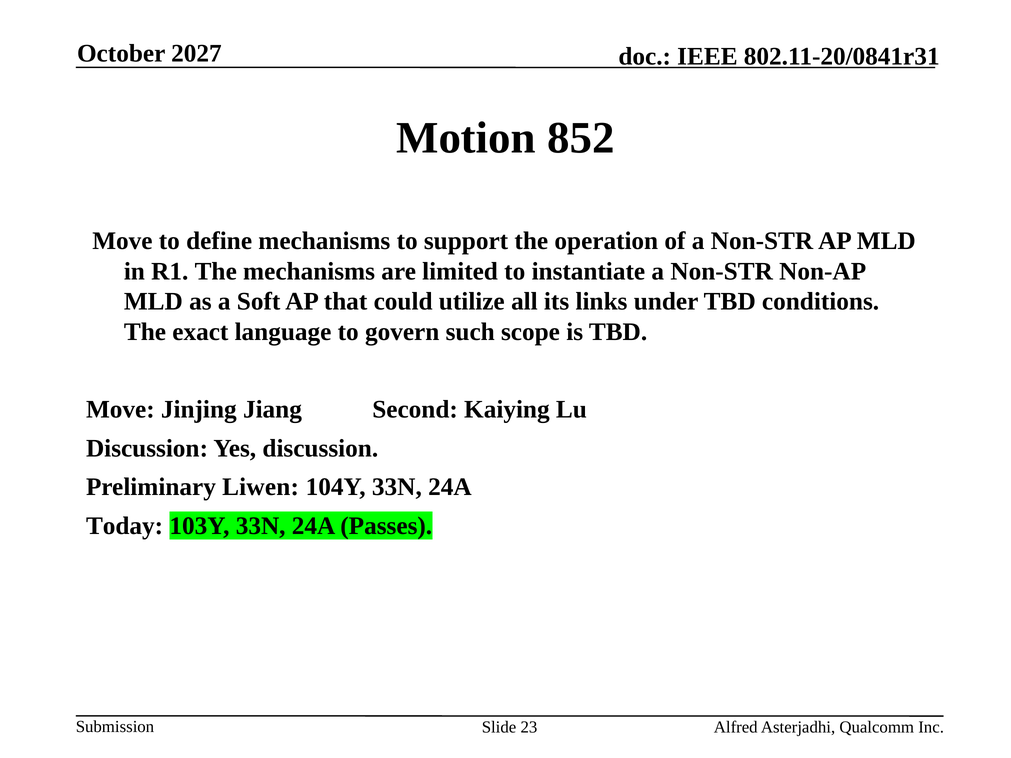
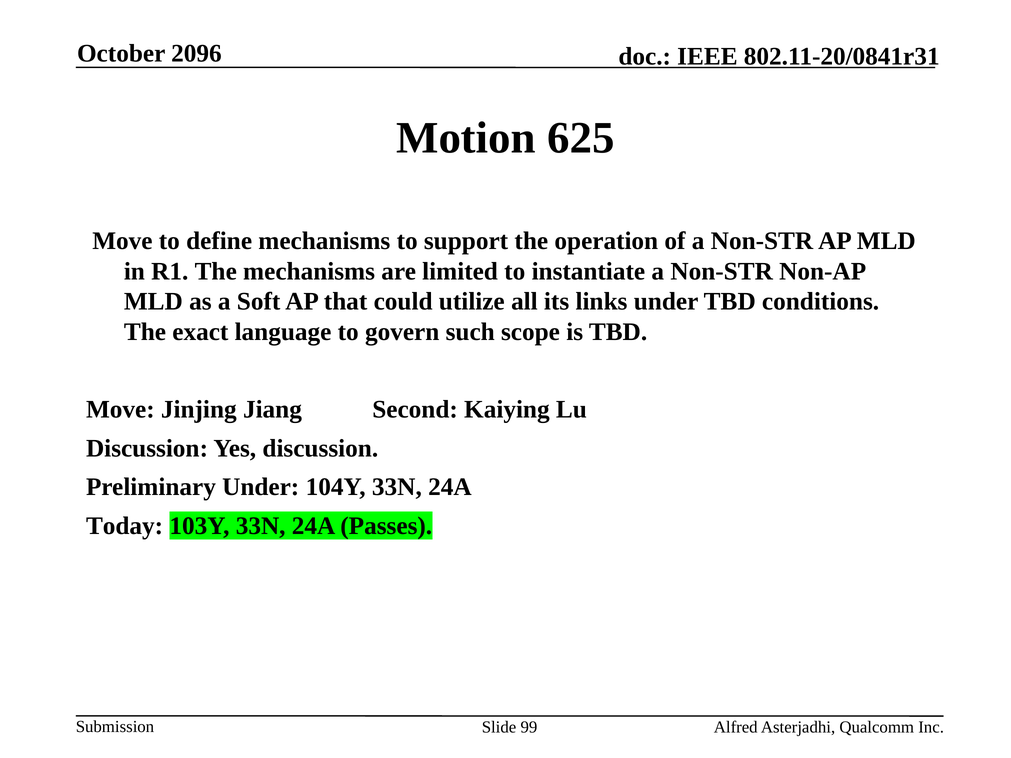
2027: 2027 -> 2096
852: 852 -> 625
Preliminary Liwen: Liwen -> Under
23: 23 -> 99
